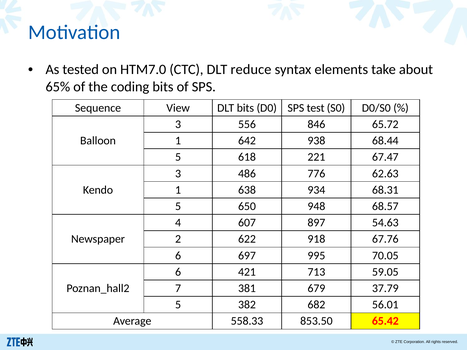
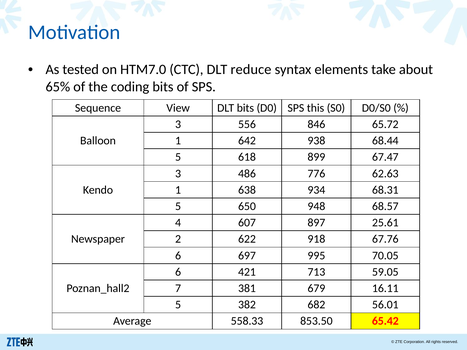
test: test -> this
221: 221 -> 899
54.63: 54.63 -> 25.61
37.79: 37.79 -> 16.11
